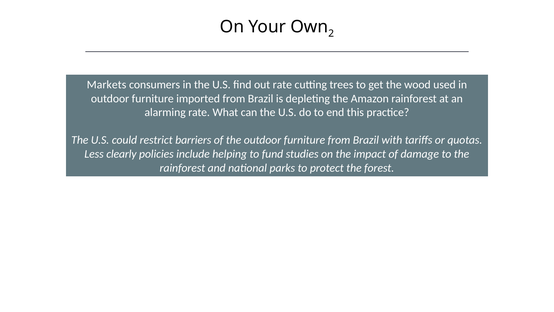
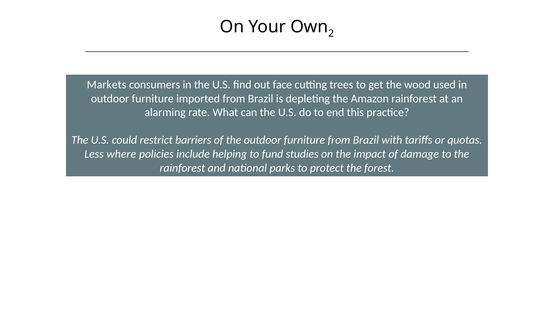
out rate: rate -> face
clearly: clearly -> where
